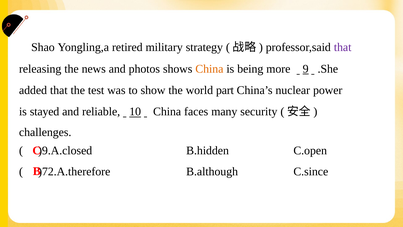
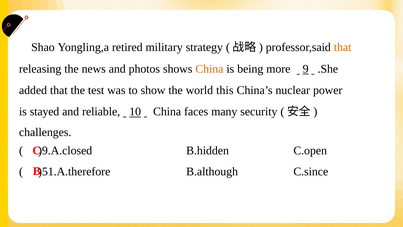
that at (343, 47) colour: purple -> orange
part: part -> this
)72.A.therefore: )72.A.therefore -> )51.A.therefore
